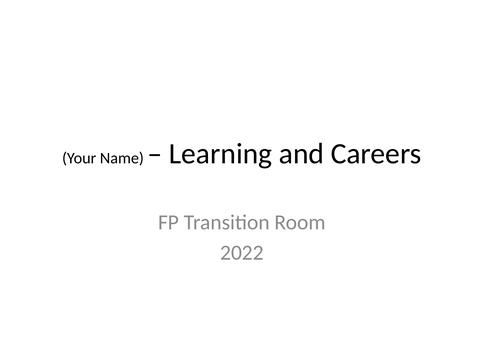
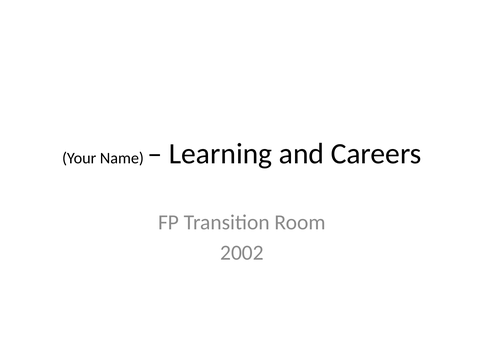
2022: 2022 -> 2002
